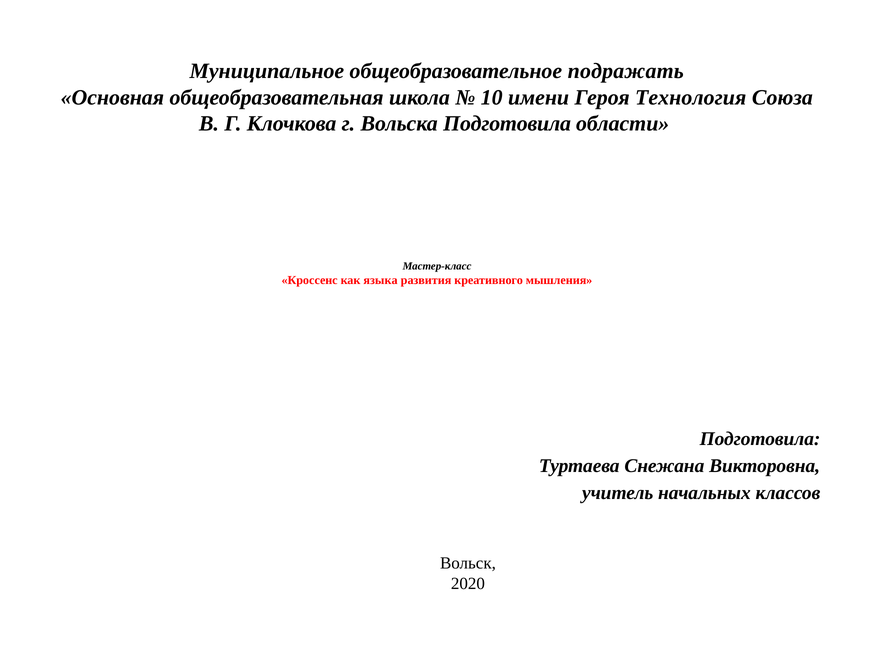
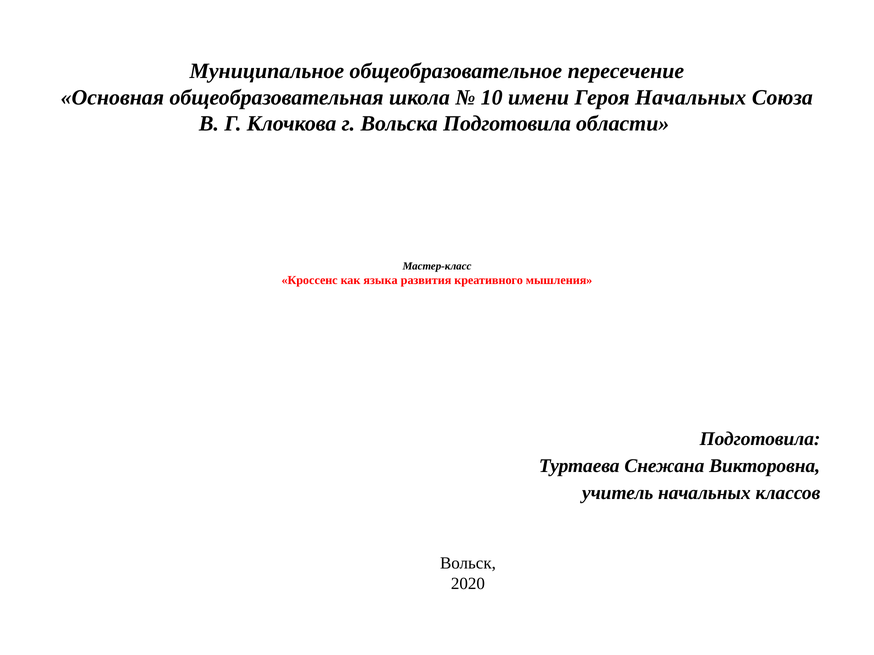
подражать: подражать -> пересечение
Героя Технология: Технология -> Начальных
